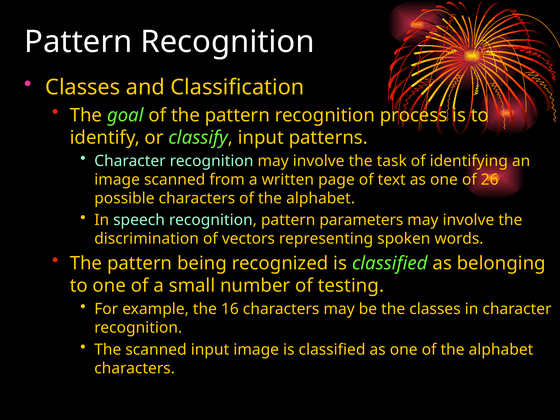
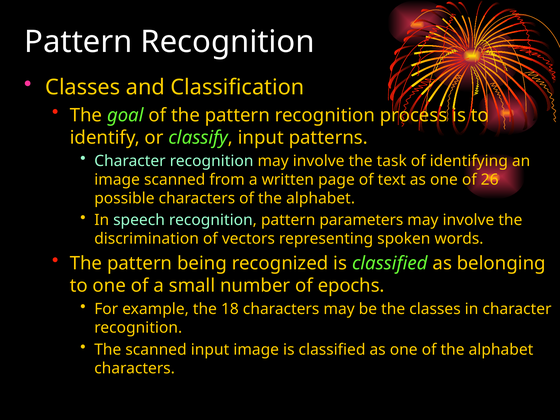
testing: testing -> epochs
16: 16 -> 18
